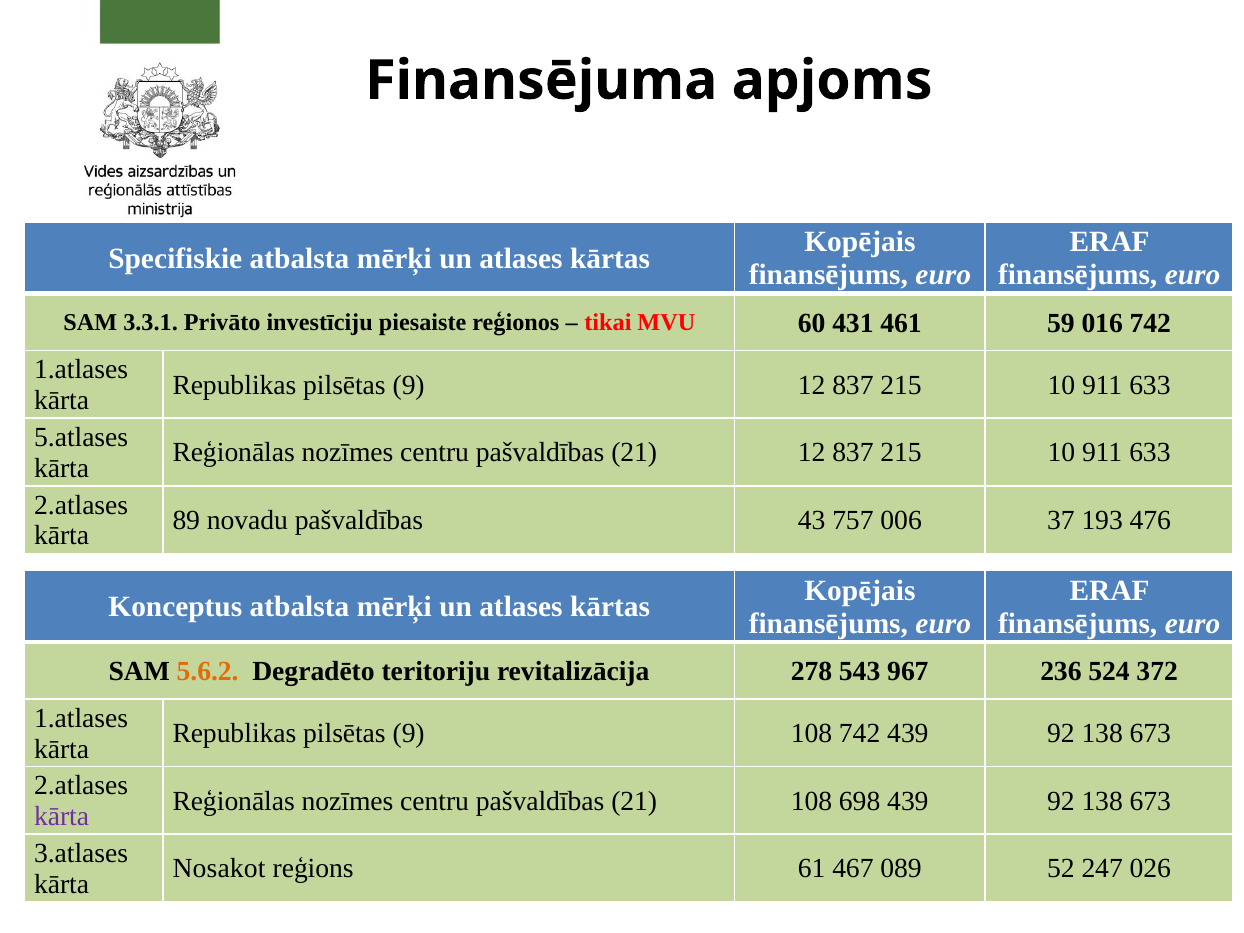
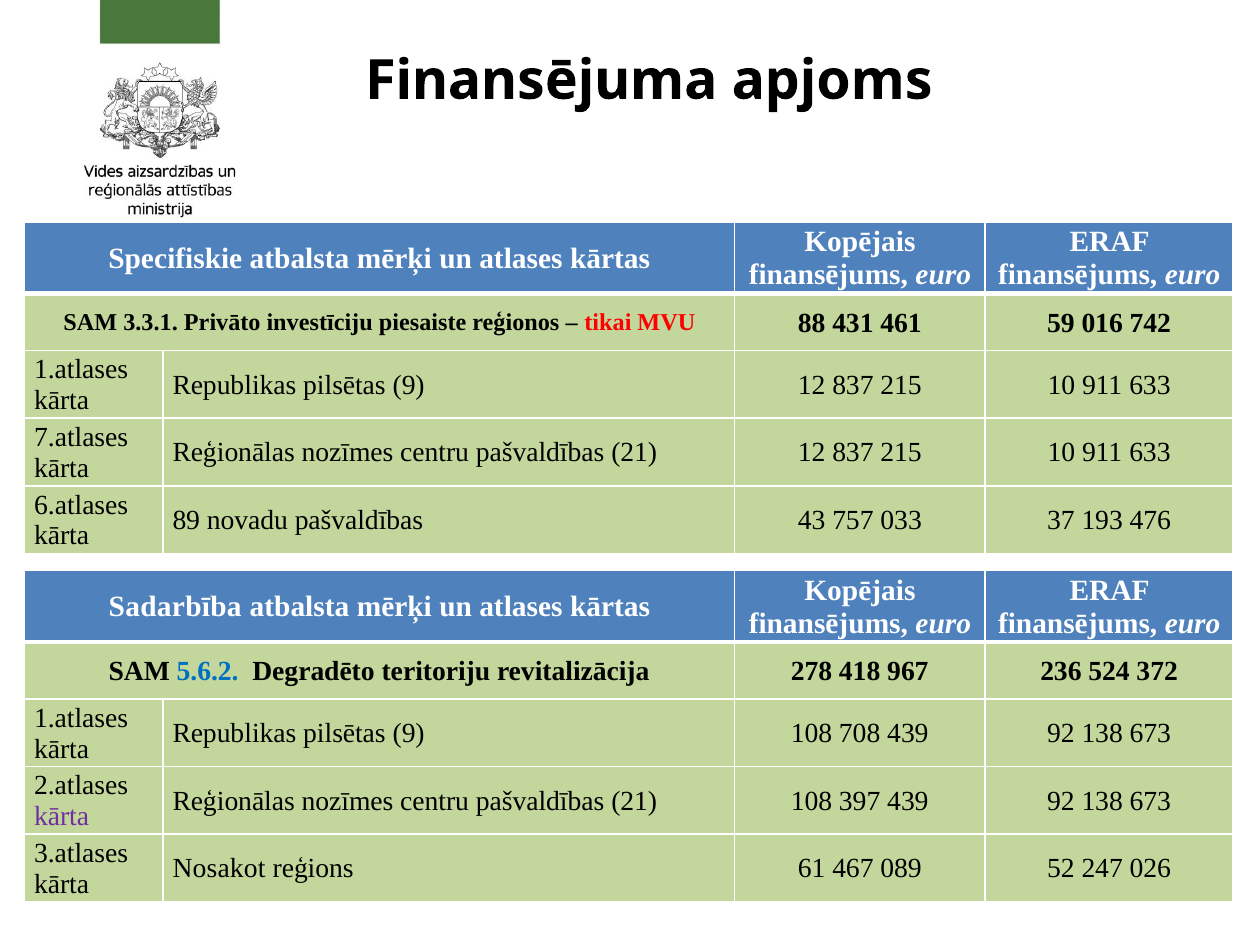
60: 60 -> 88
5.atlases: 5.atlases -> 7.atlases
2.atlases at (81, 505): 2.atlases -> 6.atlases
006: 006 -> 033
Konceptus: Konceptus -> Sadarbība
5.6.2 colour: orange -> blue
543: 543 -> 418
108 742: 742 -> 708
698: 698 -> 397
